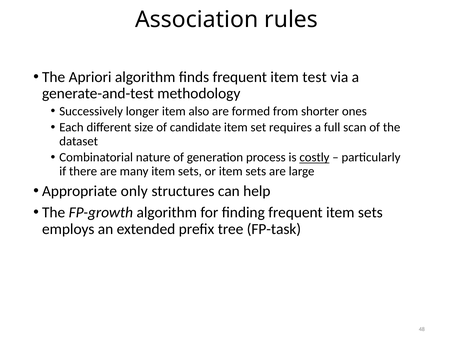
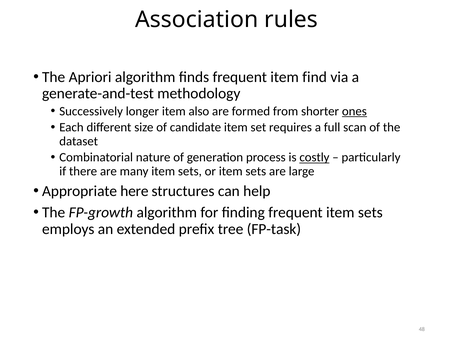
test: test -> find
ones underline: none -> present
only: only -> here
